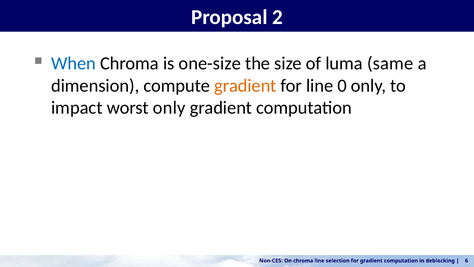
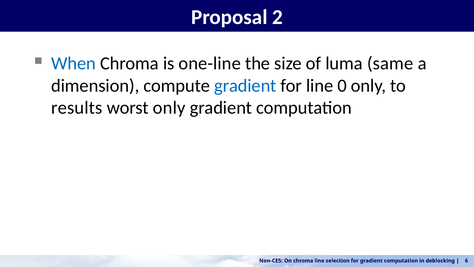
one-size: one-size -> one-line
gradient at (245, 86) colour: orange -> blue
impact: impact -> results
